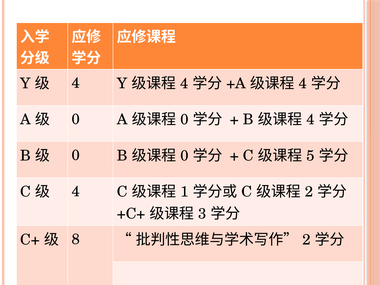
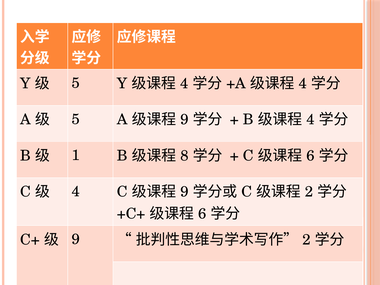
4 at (76, 83): 4 -> 5
0 at (76, 119): 0 -> 5
0 at (184, 120): 0 -> 9
0 at (76, 155): 0 -> 1
0 at (184, 156): 0 -> 8
5 at (310, 156): 5 -> 6
1 at (184, 192): 1 -> 9
3 at (202, 214): 3 -> 6
8 at (76, 239): 8 -> 9
